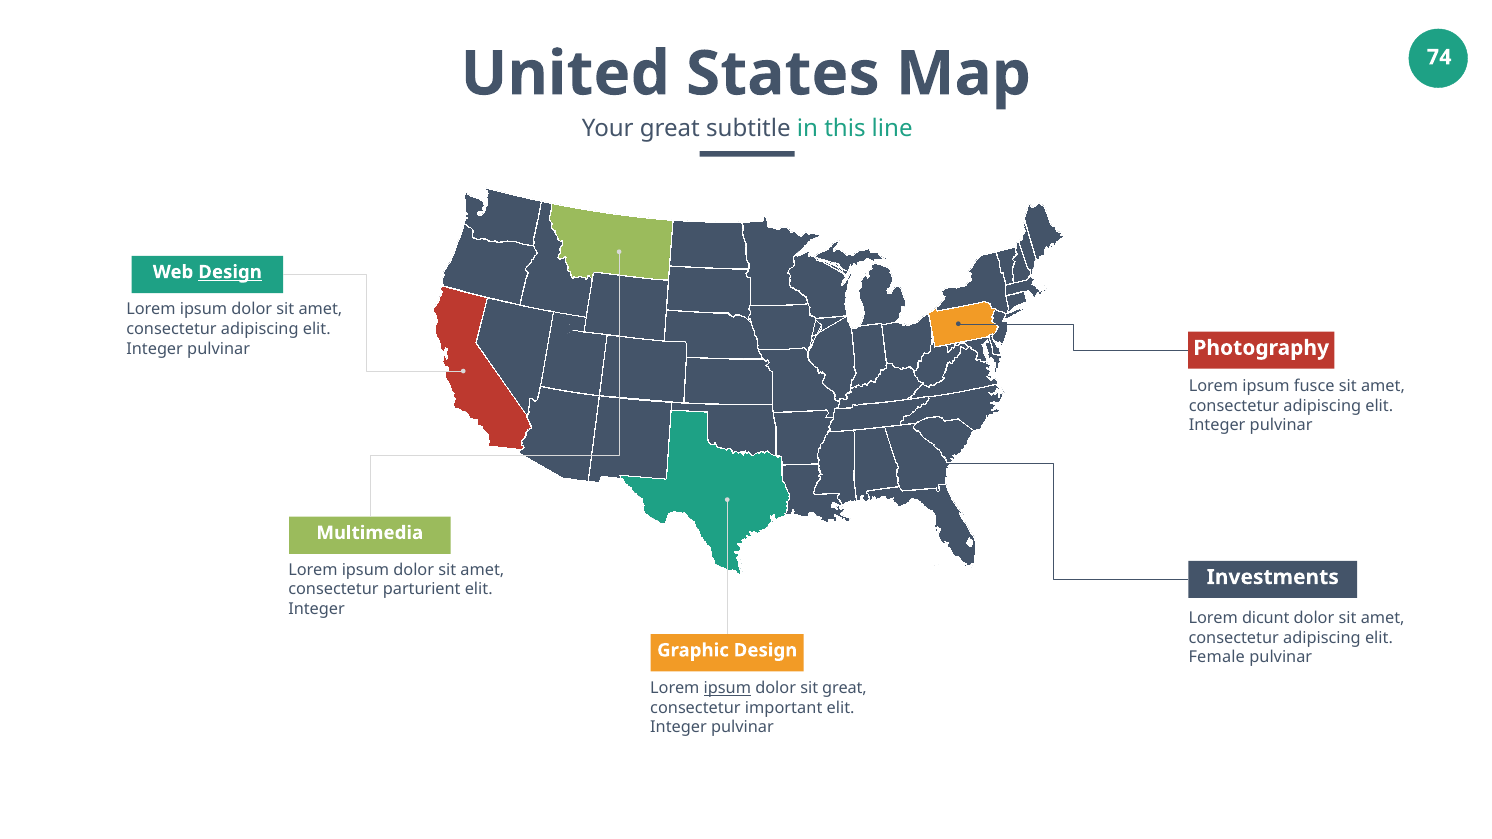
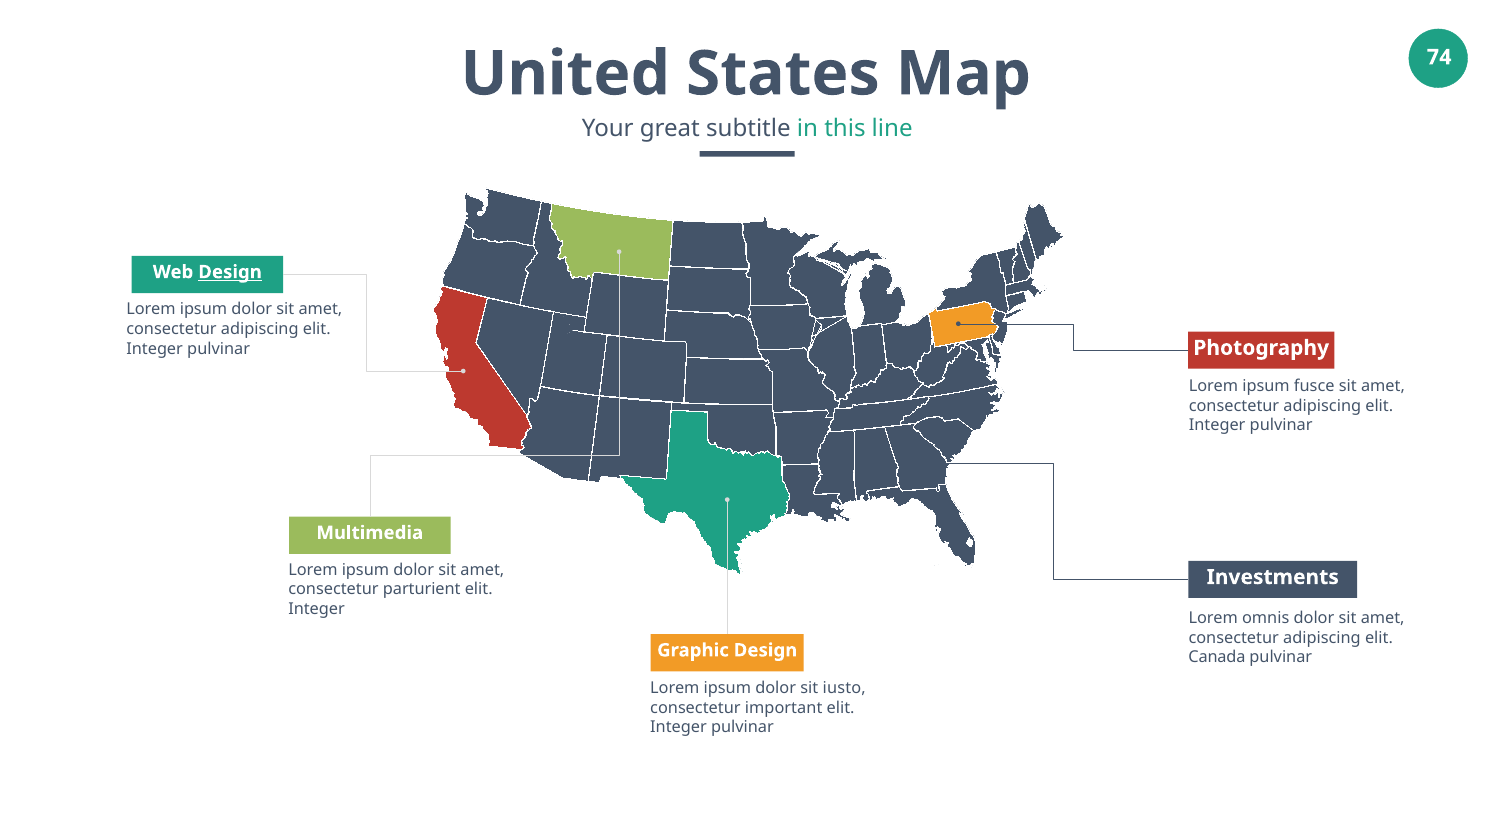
dicunt: dicunt -> omnis
Female: Female -> Canada
ipsum at (727, 688) underline: present -> none
sit great: great -> iusto
